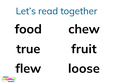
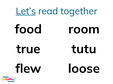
Let’s underline: none -> present
chew: chew -> room
fruit: fruit -> tutu
